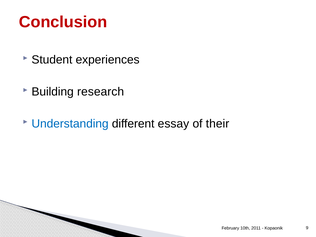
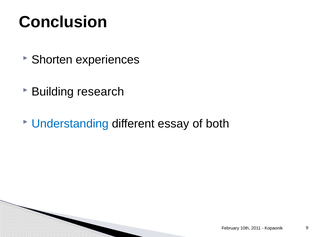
Conclusion colour: red -> black
Student: Student -> Shorten
their: their -> both
